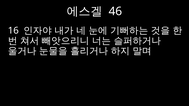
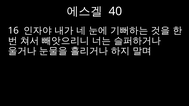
46: 46 -> 40
